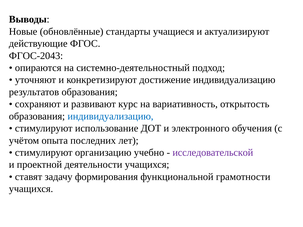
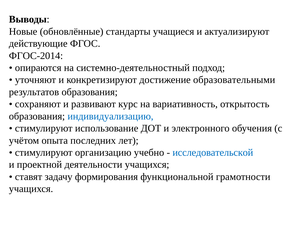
ФГОС-2043: ФГОС-2043 -> ФГОС-2014
достижение индивидуализацию: индивидуализацию -> образовательными
исследовательской colour: purple -> blue
